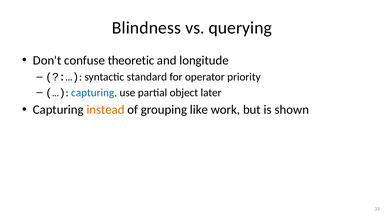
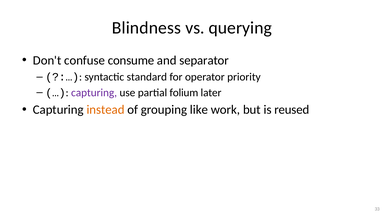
theoretic: theoretic -> consume
longitude: longitude -> separator
capturing at (94, 93) colour: blue -> purple
object: object -> folium
shown: shown -> reused
